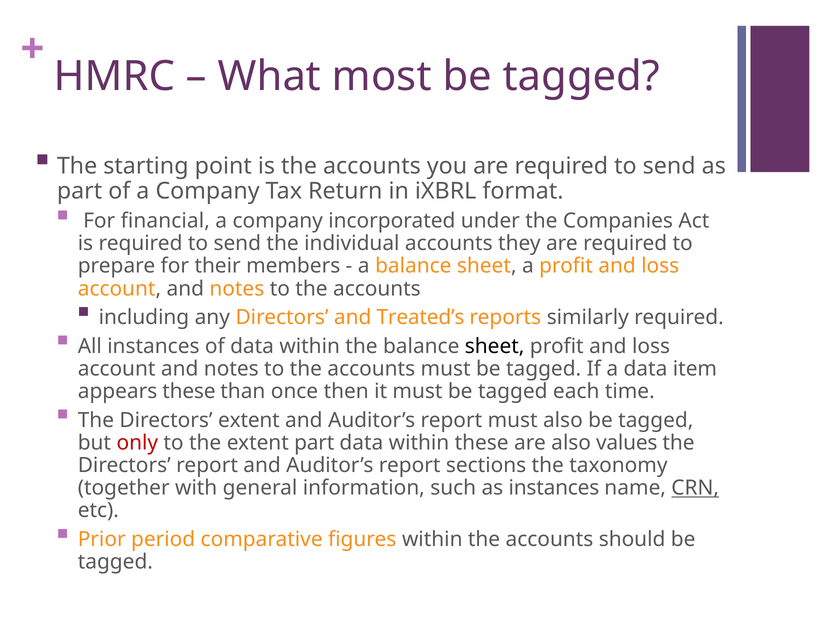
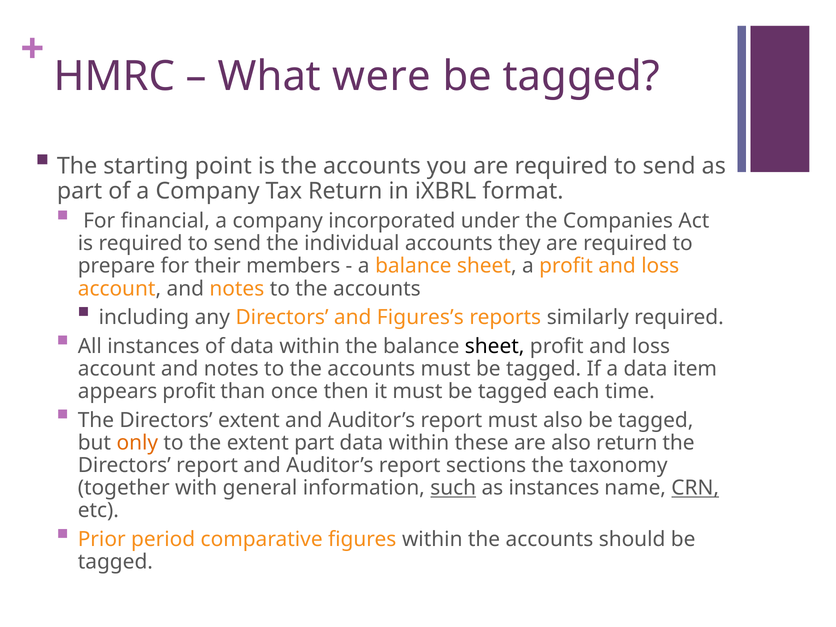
most: most -> were
Treated’s: Treated’s -> Figures’s
appears these: these -> profit
only colour: red -> orange
also values: values -> return
such underline: none -> present
